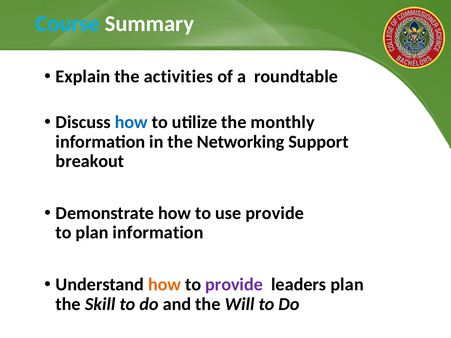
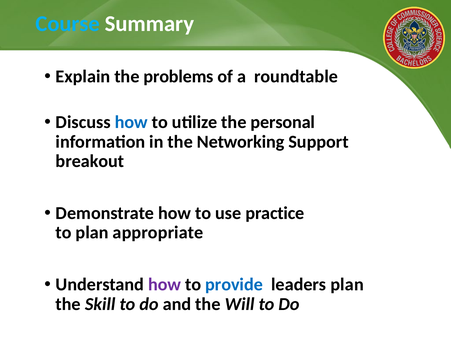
activities: activities -> problems
monthly: monthly -> personal
use provide: provide -> practice
plan information: information -> appropriate
how at (165, 285) colour: orange -> purple
provide at (234, 285) colour: purple -> blue
